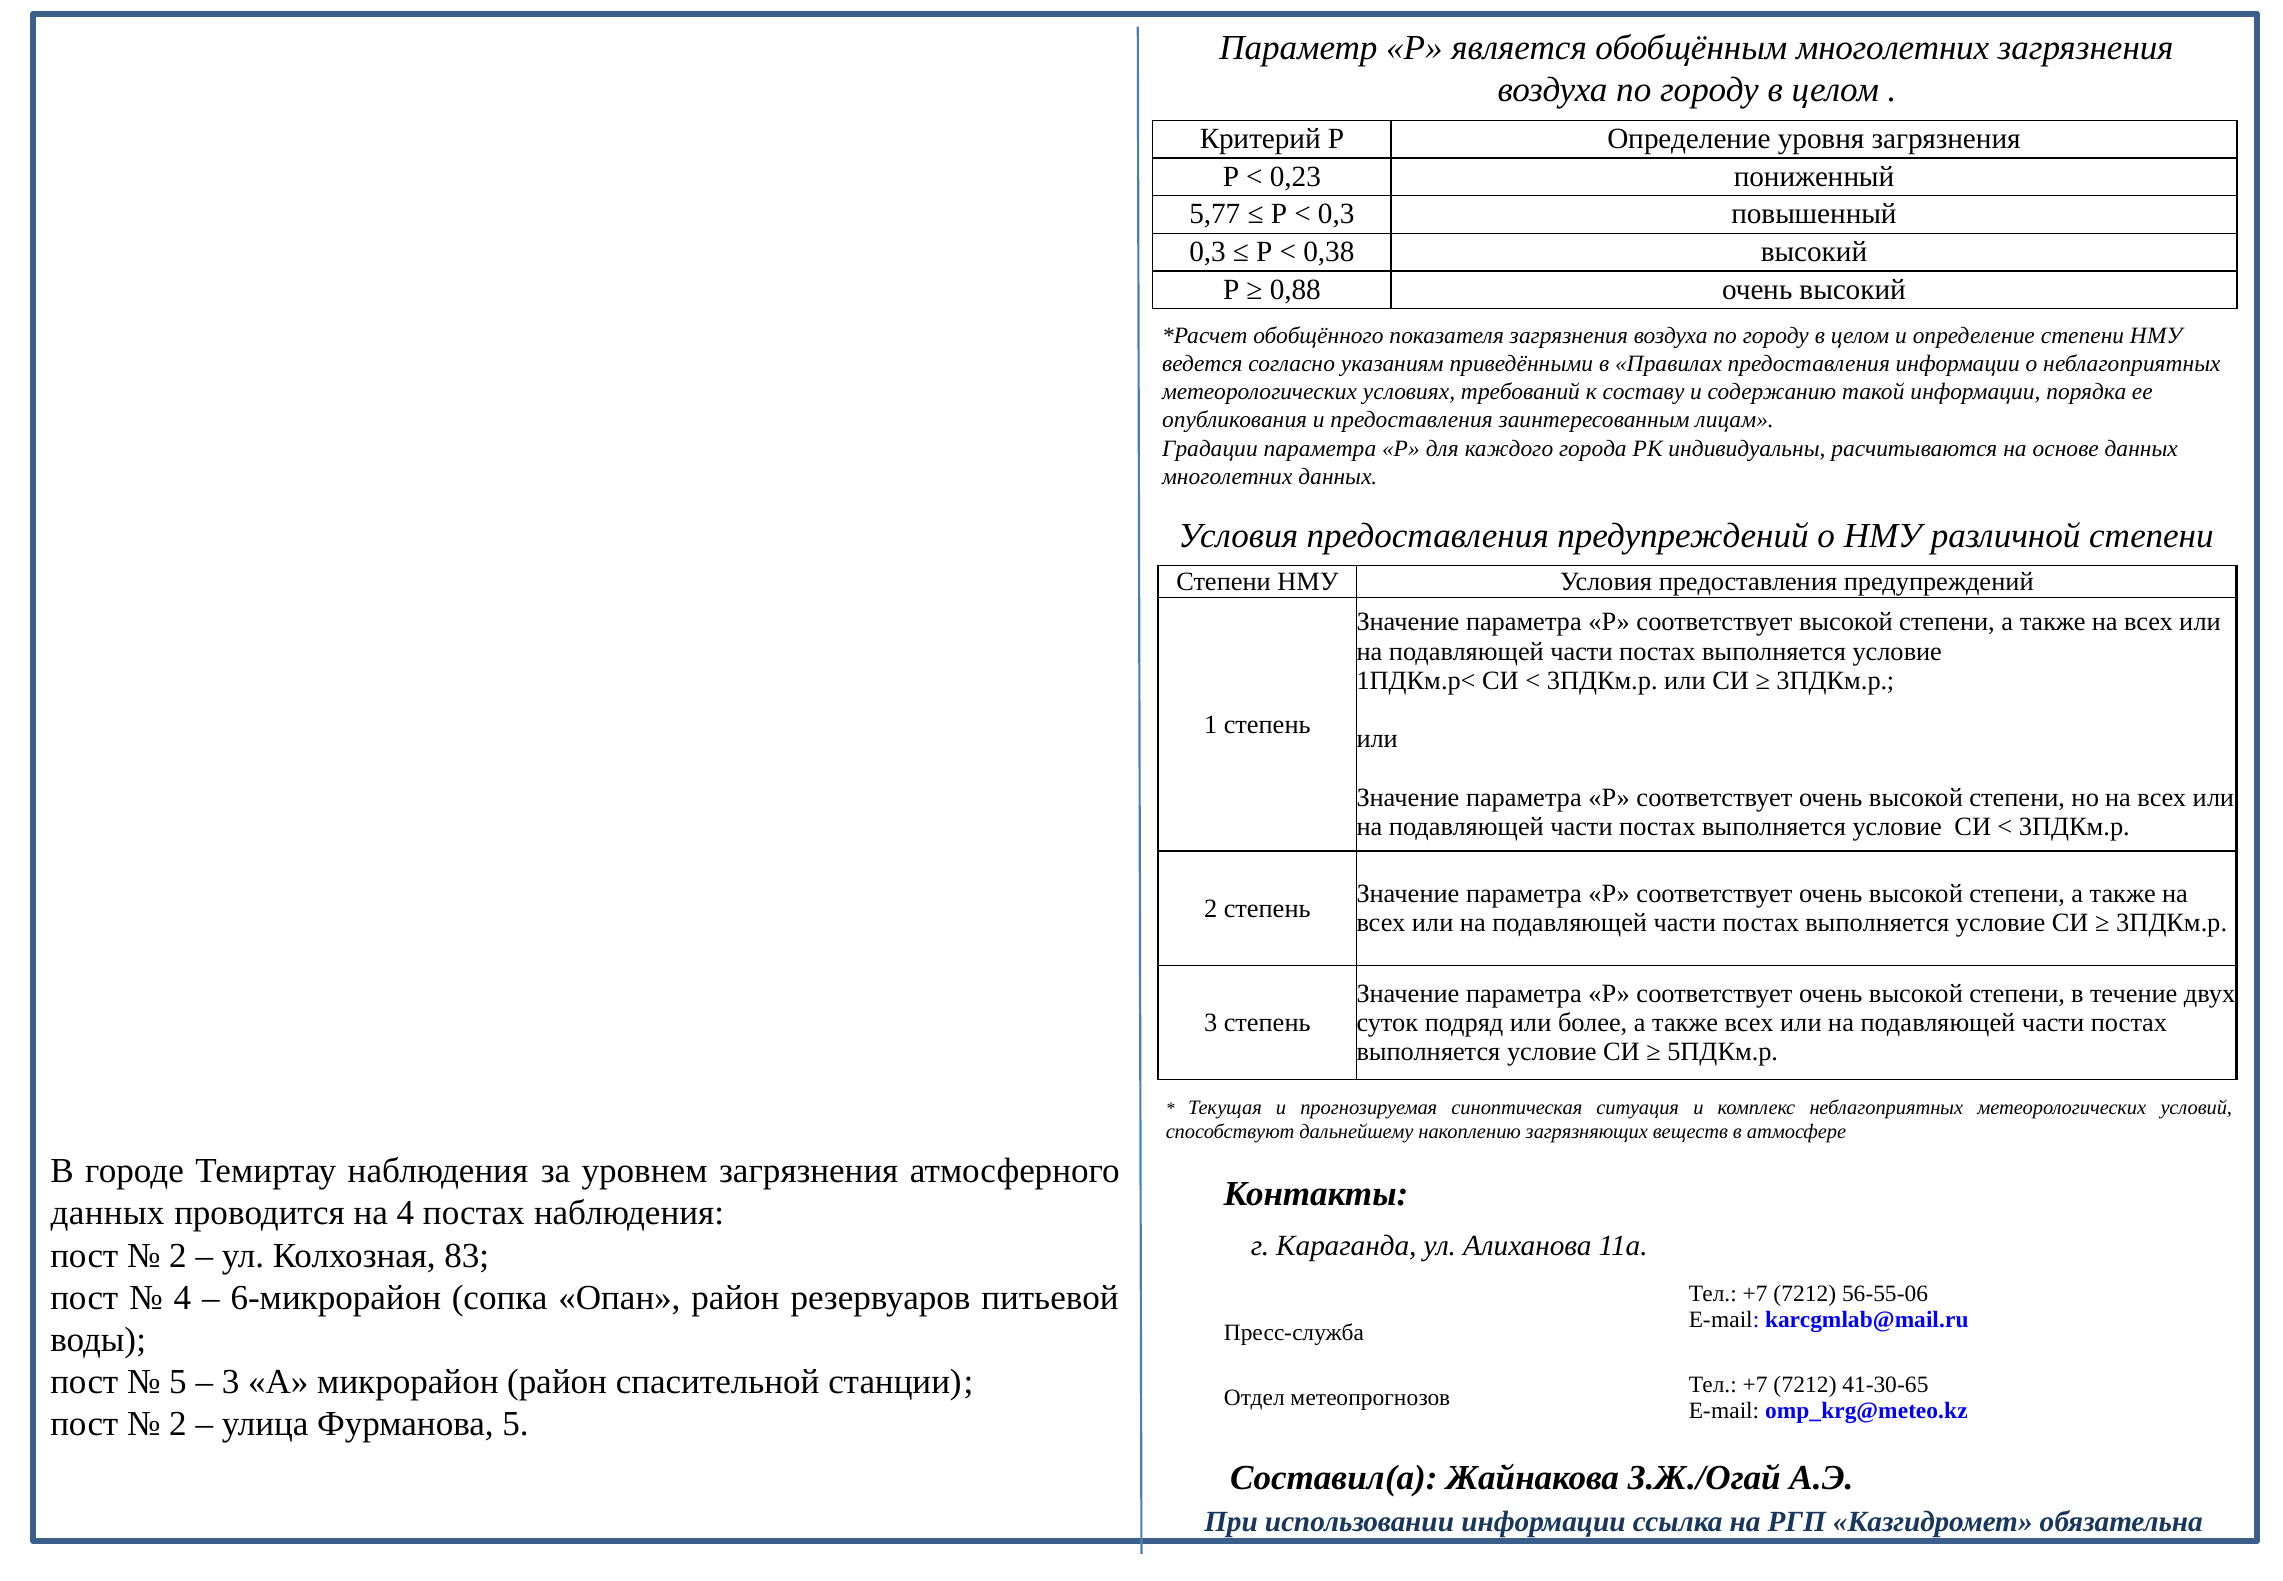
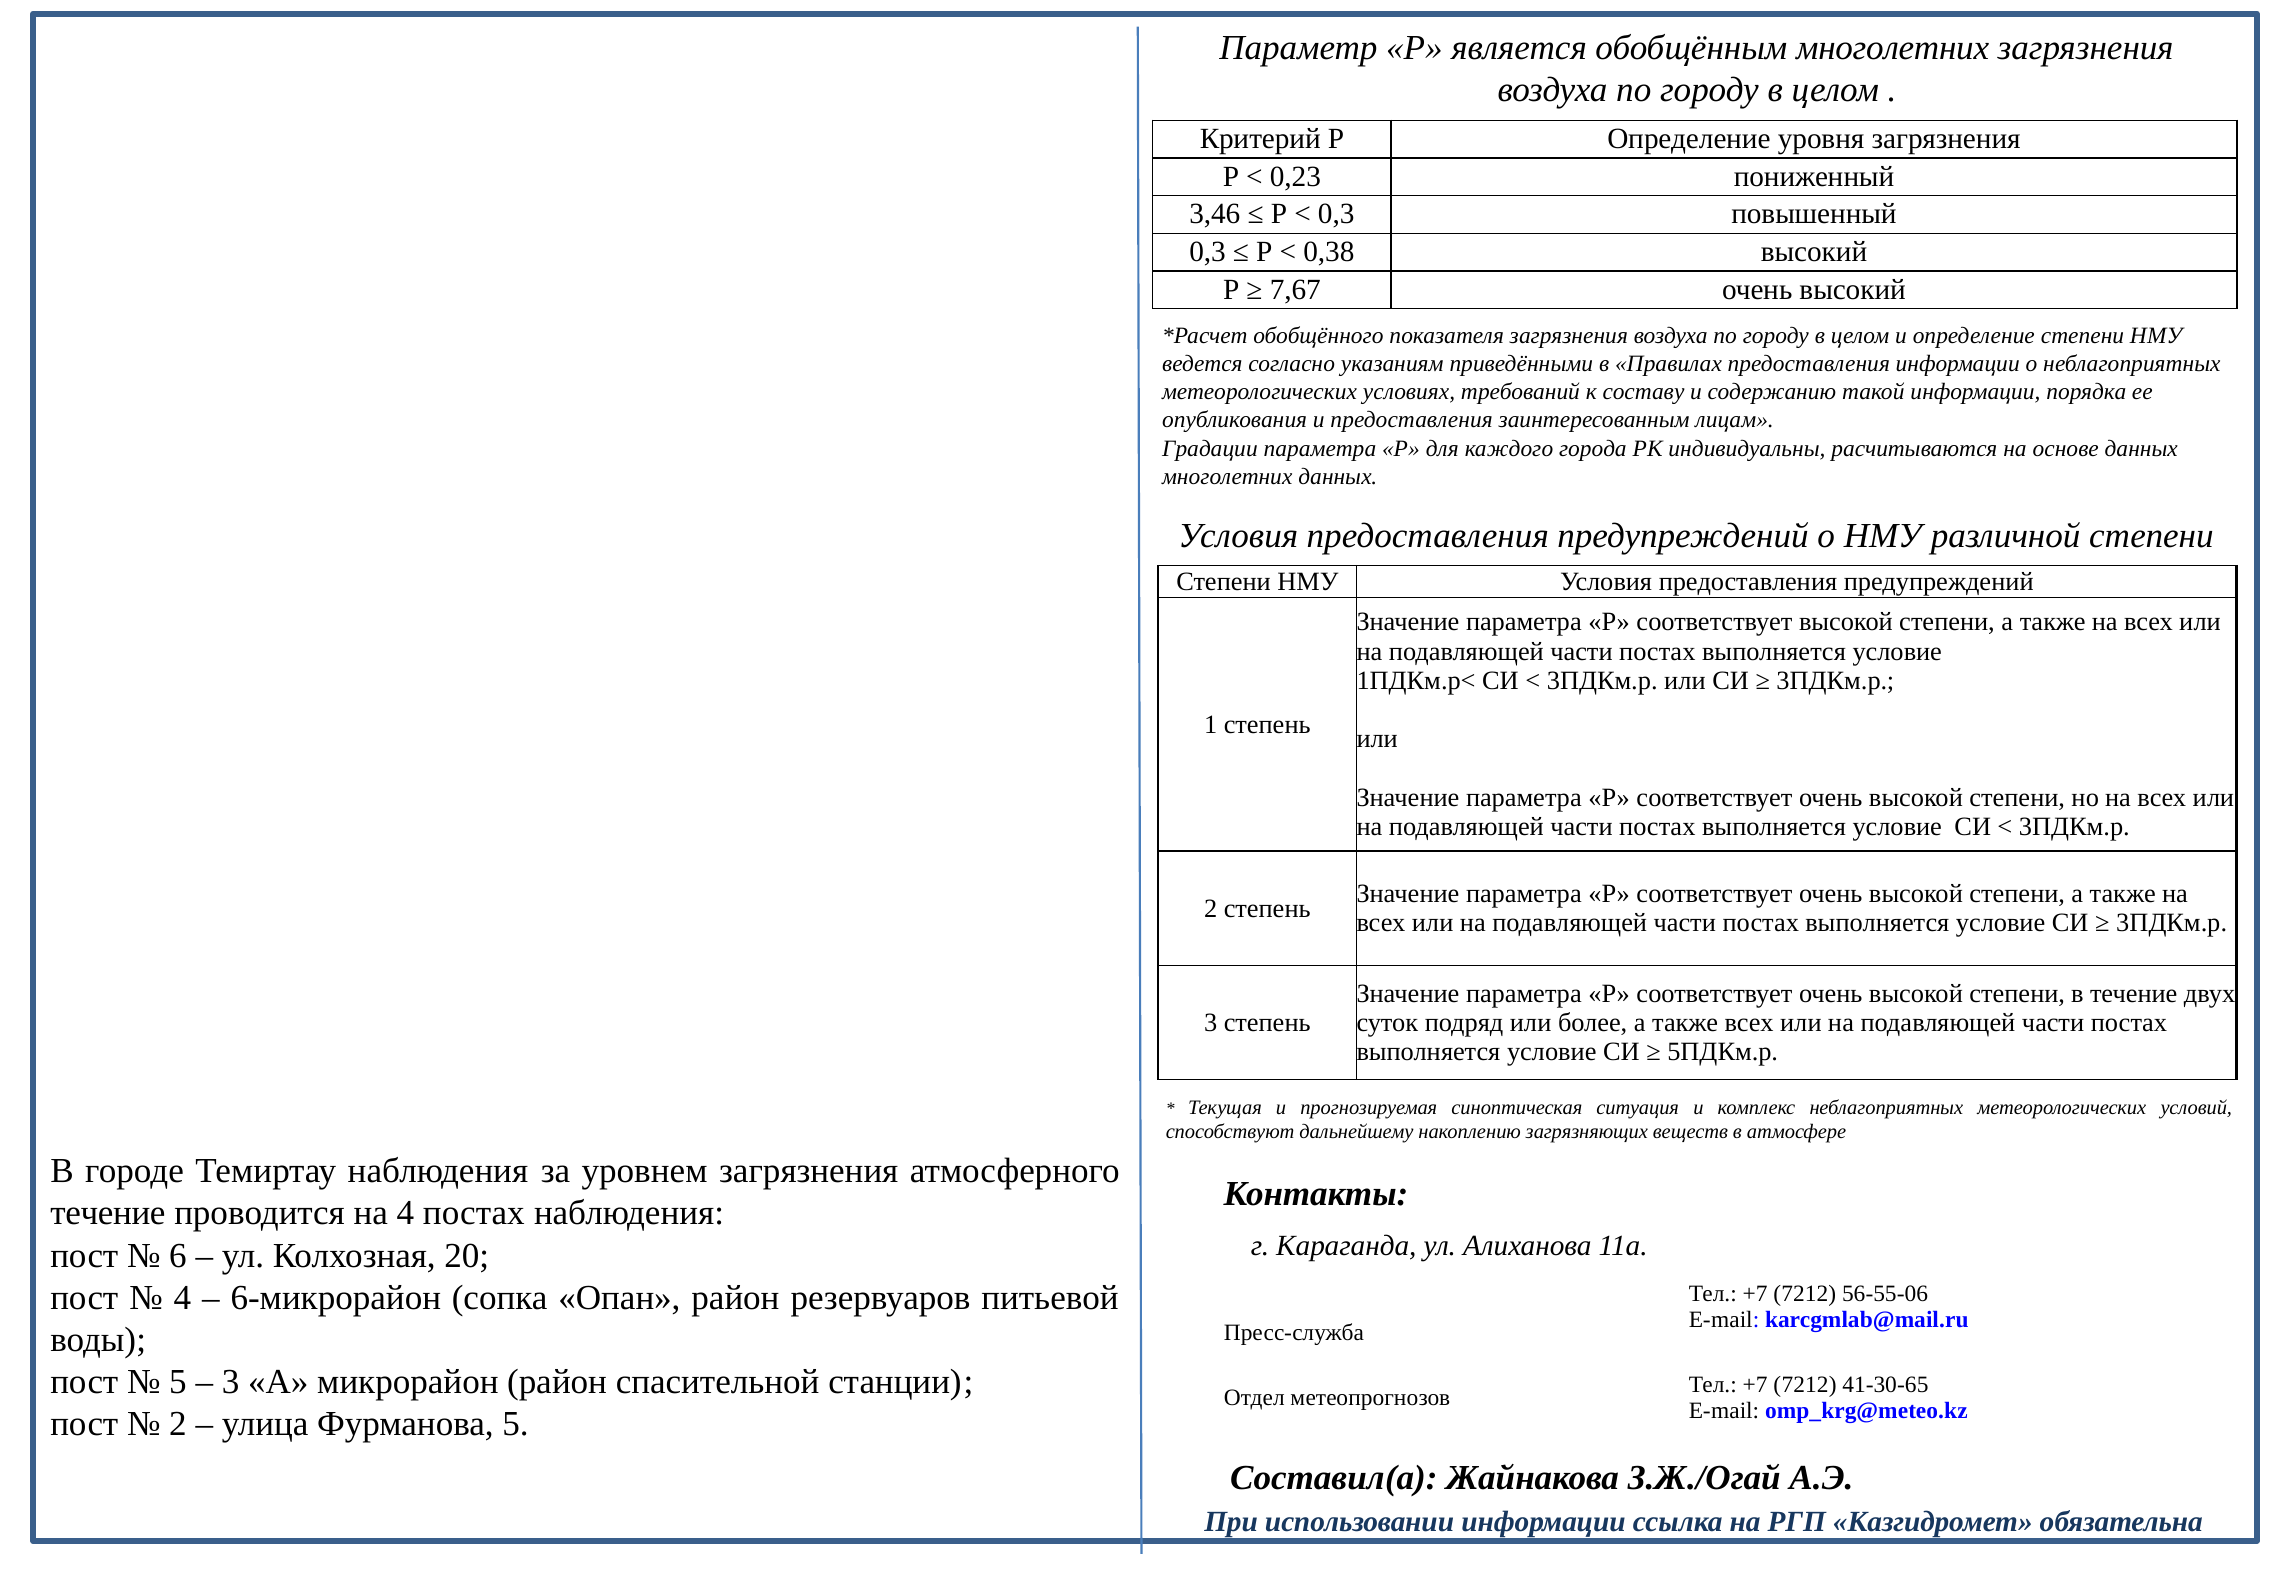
5,77: 5,77 -> 3,46
0,88: 0,88 -> 7,67
данных at (108, 1213): данных -> течение
2 at (178, 1255): 2 -> 6
83: 83 -> 20
